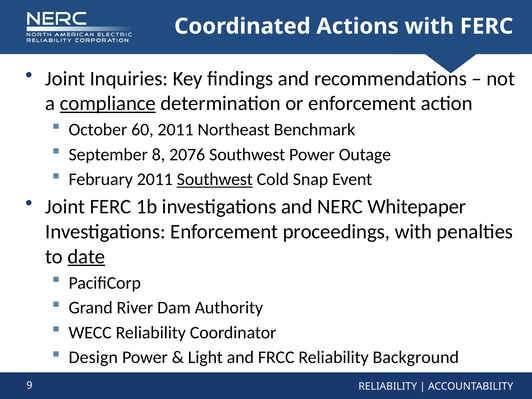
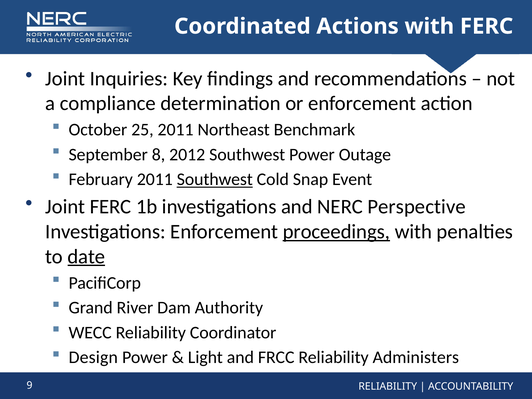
compliance underline: present -> none
60: 60 -> 25
2076: 2076 -> 2012
Whitepaper: Whitepaper -> Perspective
proceedings underline: none -> present
Background: Background -> Administers
